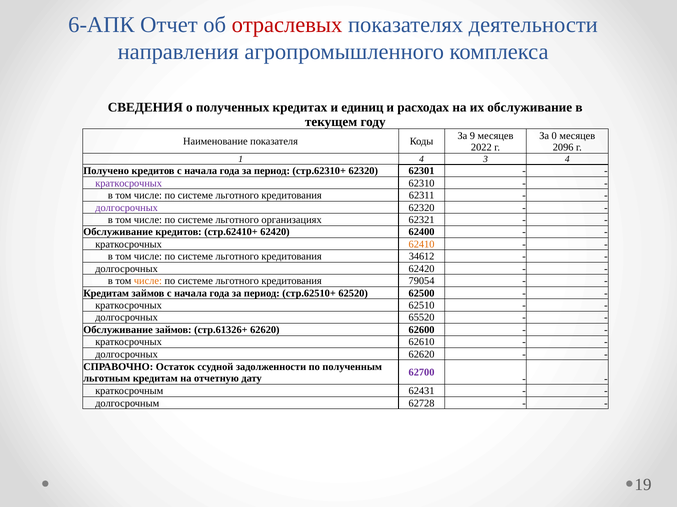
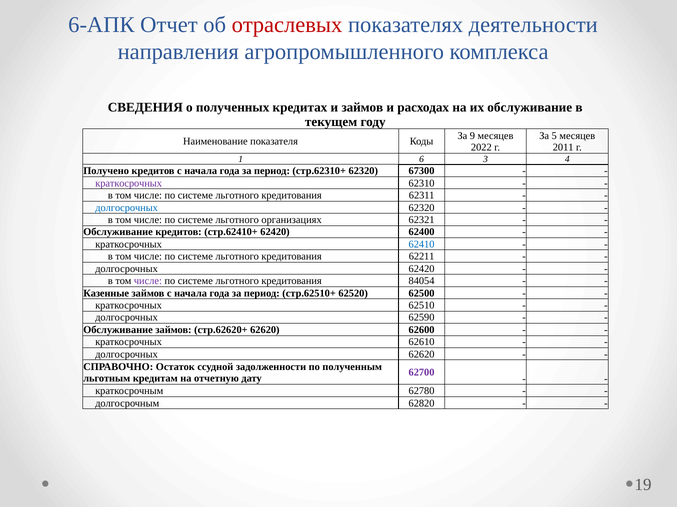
и единиц: единиц -> займов
0: 0 -> 5
2096: 2096 -> 2011
1 4: 4 -> 6
62301: 62301 -> 67300
долгосрочных at (127, 208) colour: purple -> blue
62410 colour: orange -> blue
34612: 34612 -> 62211
числе at (148, 281) colour: orange -> purple
79054: 79054 -> 84054
Кредитам at (106, 294): Кредитам -> Казенные
65520: 65520 -> 62590
стр.61326+: стр.61326+ -> стр.62620+
62431: 62431 -> 62780
62728: 62728 -> 62820
